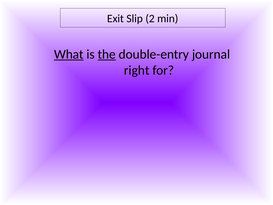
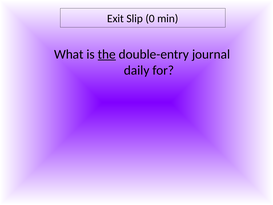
2: 2 -> 0
What underline: present -> none
right: right -> daily
